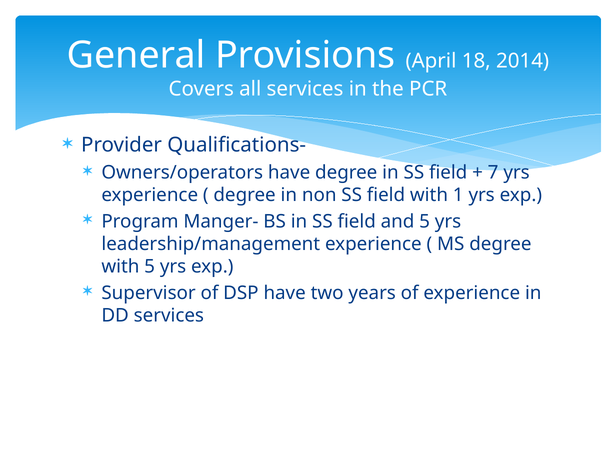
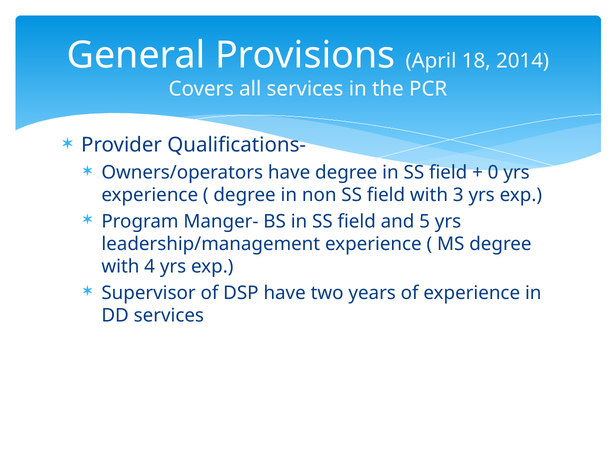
7: 7 -> 0
1: 1 -> 3
with 5: 5 -> 4
